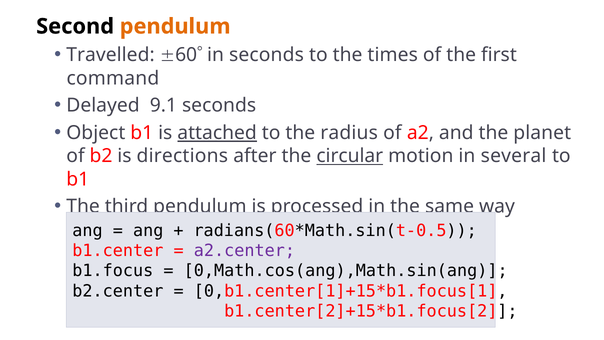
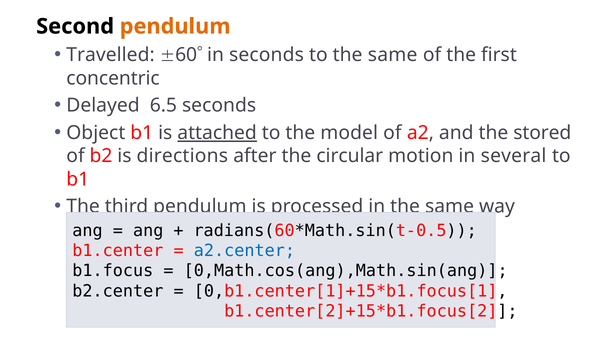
to the times: times -> same
command: command -> concentric
9.1: 9.1 -> 6.5
radius: radius -> model
planet: planet -> stored
circular underline: present -> none
a2.center colour: purple -> blue
